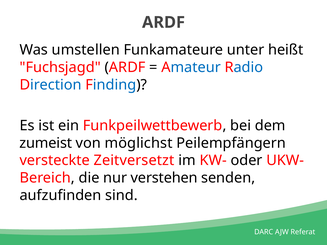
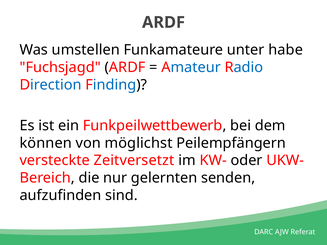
heißt: heißt -> habe
zumeist: zumeist -> können
verstehen: verstehen -> gelernten
